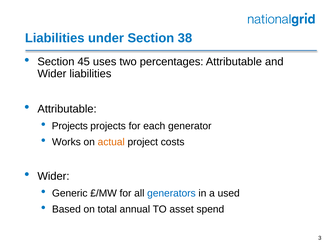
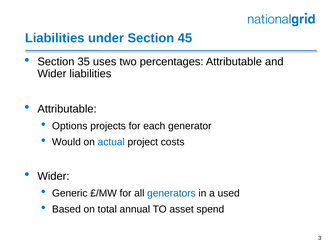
38: 38 -> 45
45: 45 -> 35
Projects at (70, 126): Projects -> Options
Works: Works -> Would
actual colour: orange -> blue
